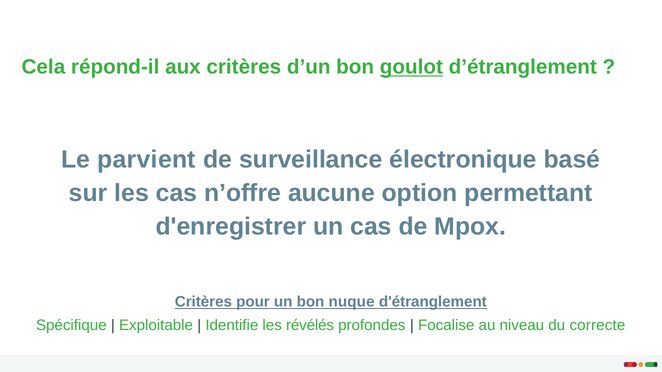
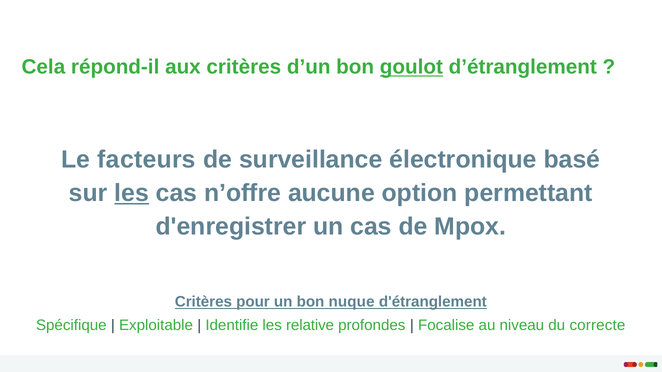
parvient: parvient -> facteurs
les at (132, 193) underline: none -> present
révélés: révélés -> relative
